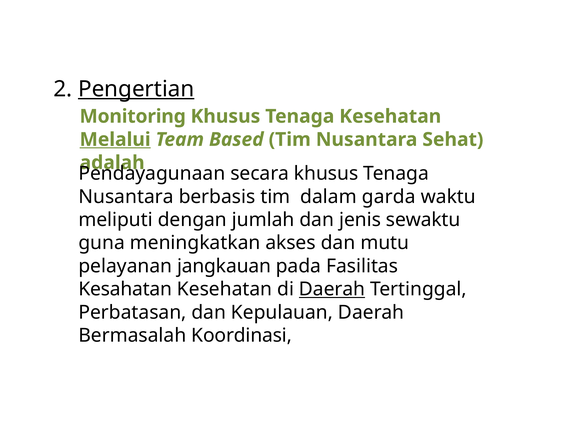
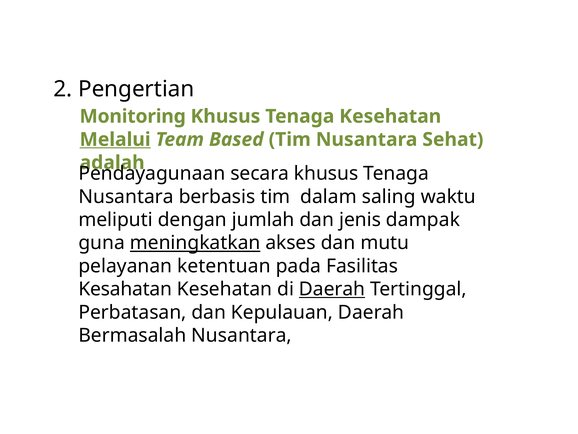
Pengertian underline: present -> none
garda: garda -> saling
sewaktu: sewaktu -> dampak
meningkatkan underline: none -> present
jangkauan: jangkauan -> ketentuan
Bermasalah Koordinasi: Koordinasi -> Nusantara
